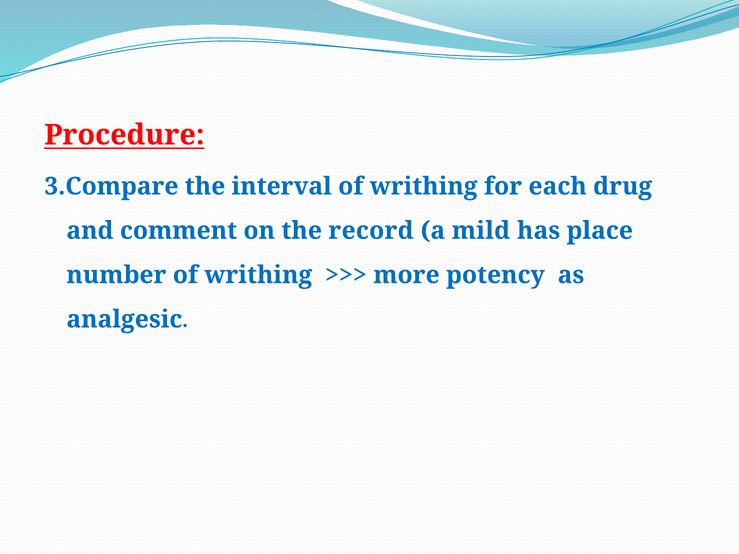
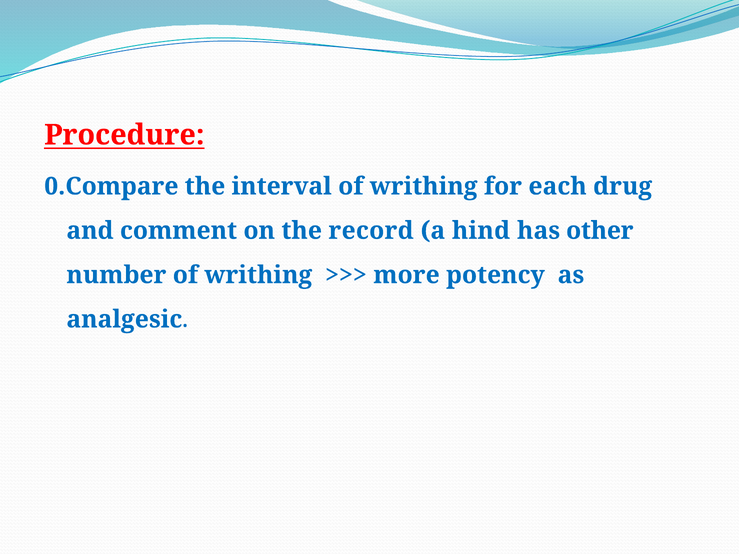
3.Compare: 3.Compare -> 0.Compare
mild: mild -> hind
place: place -> other
